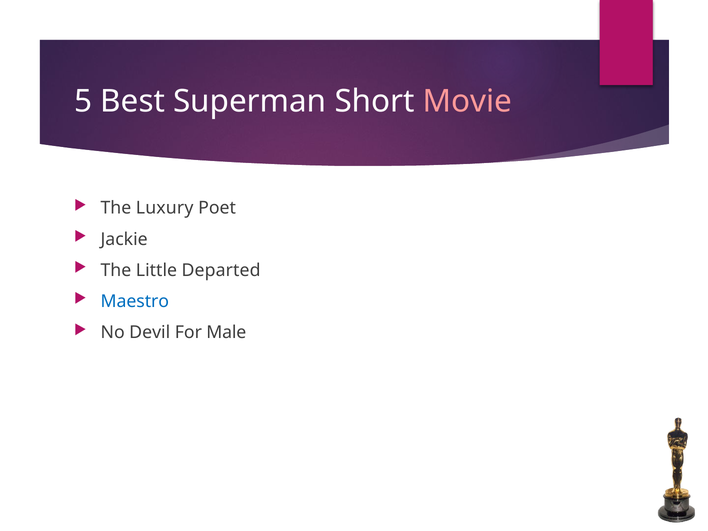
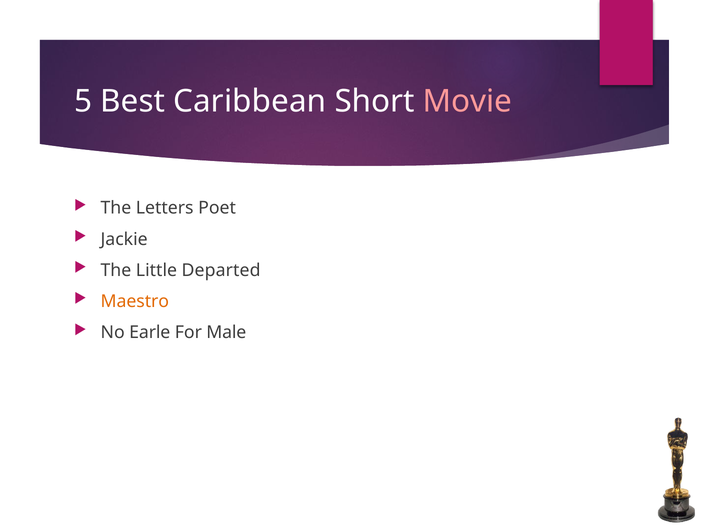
Superman: Superman -> Caribbean
Luxury: Luxury -> Letters
Maestro colour: blue -> orange
Devil: Devil -> Earle
